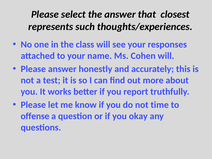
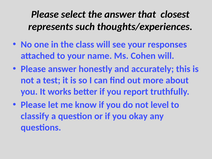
time: time -> level
offense: offense -> classify
